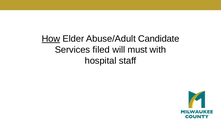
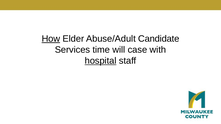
filed: filed -> time
must: must -> case
hospital underline: none -> present
